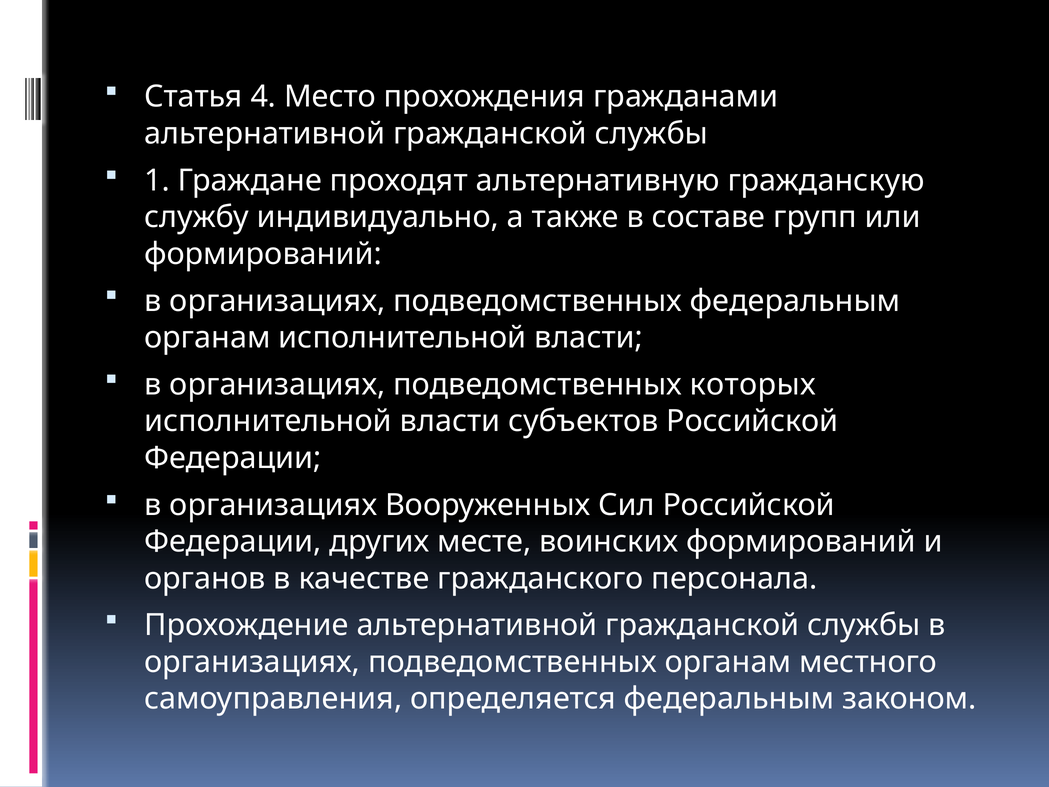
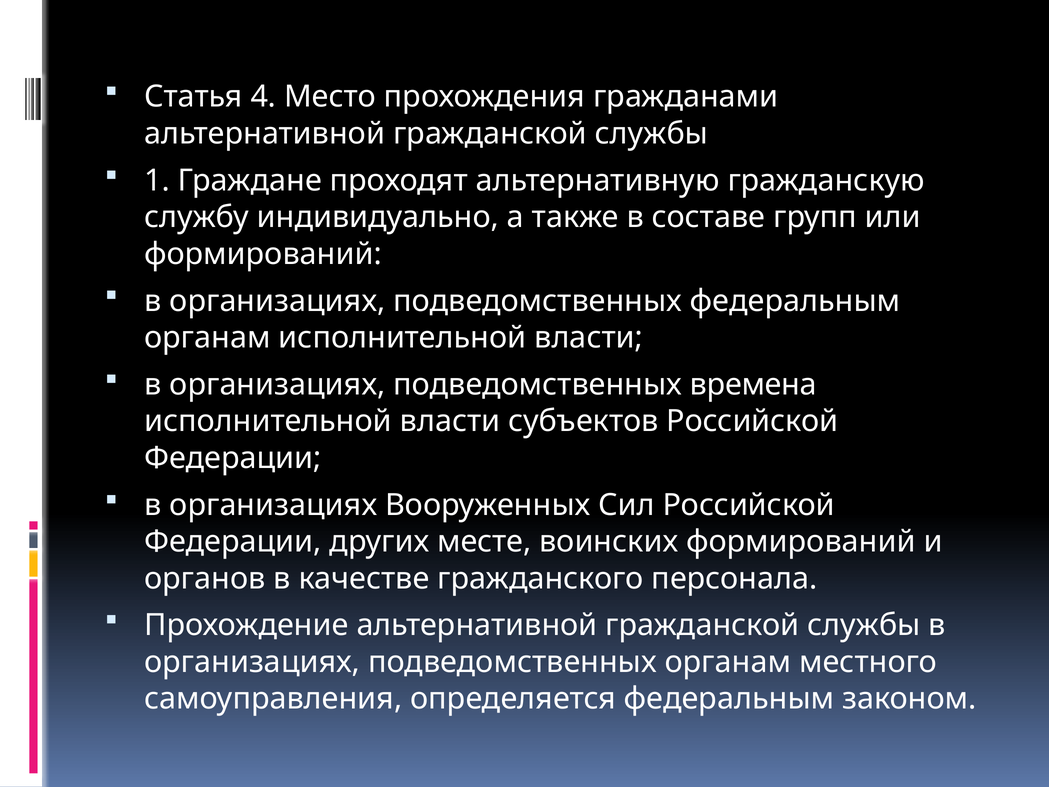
которых: которых -> времена
